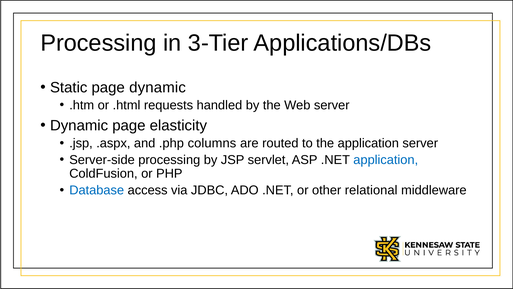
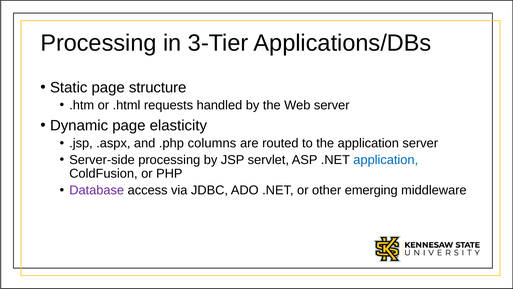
page dynamic: dynamic -> structure
Database colour: blue -> purple
relational: relational -> emerging
